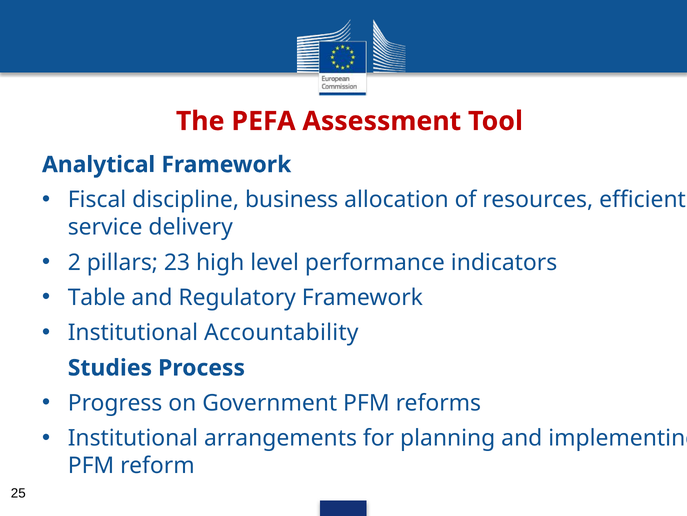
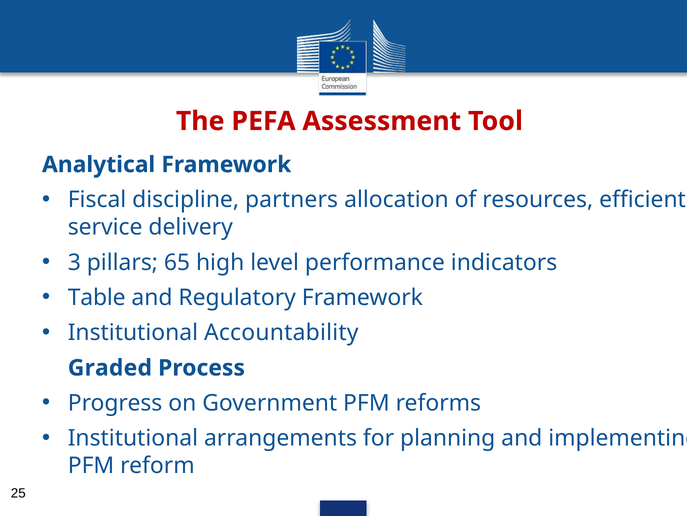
business: business -> partners
2: 2 -> 3
23: 23 -> 65
Studies: Studies -> Graded
